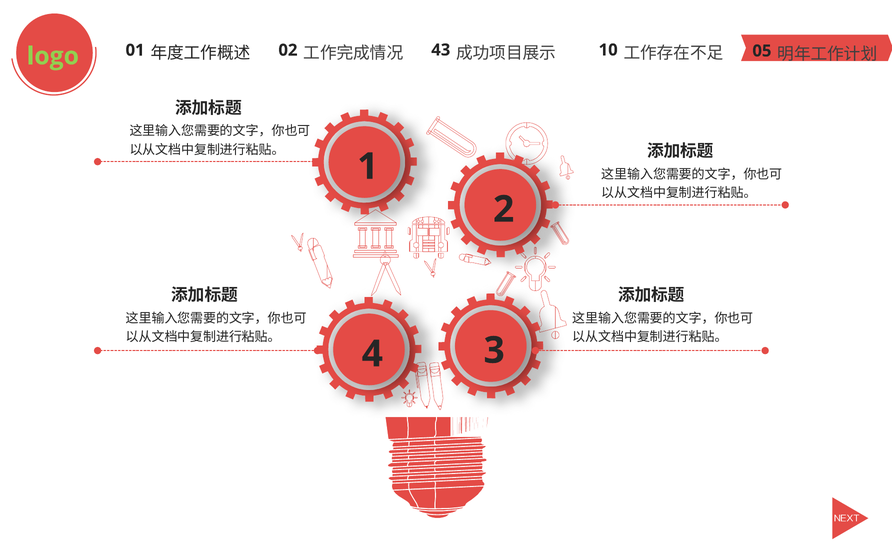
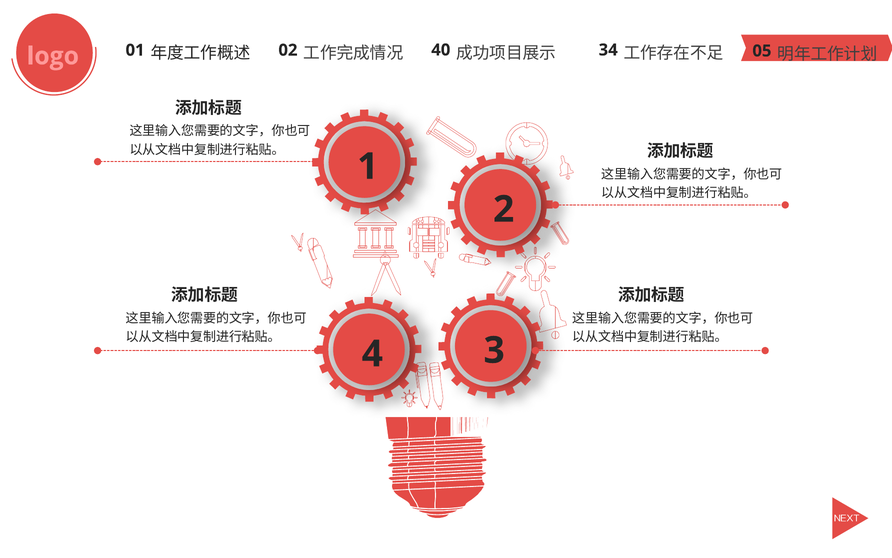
logo colour: light green -> pink
43: 43 -> 40
10: 10 -> 34
